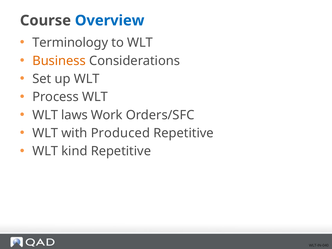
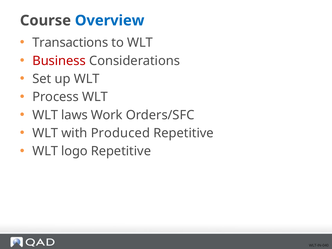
Terminology: Terminology -> Transactions
Business colour: orange -> red
kind: kind -> logo
